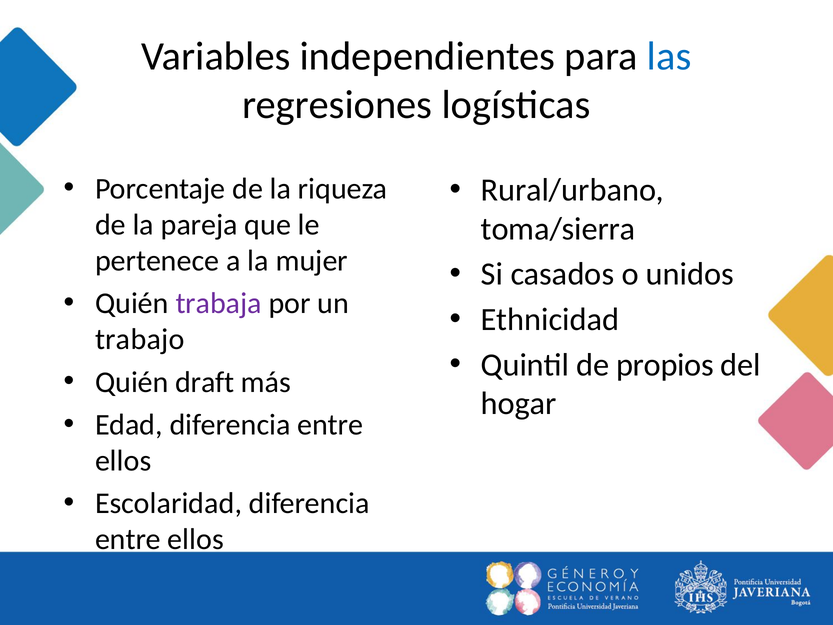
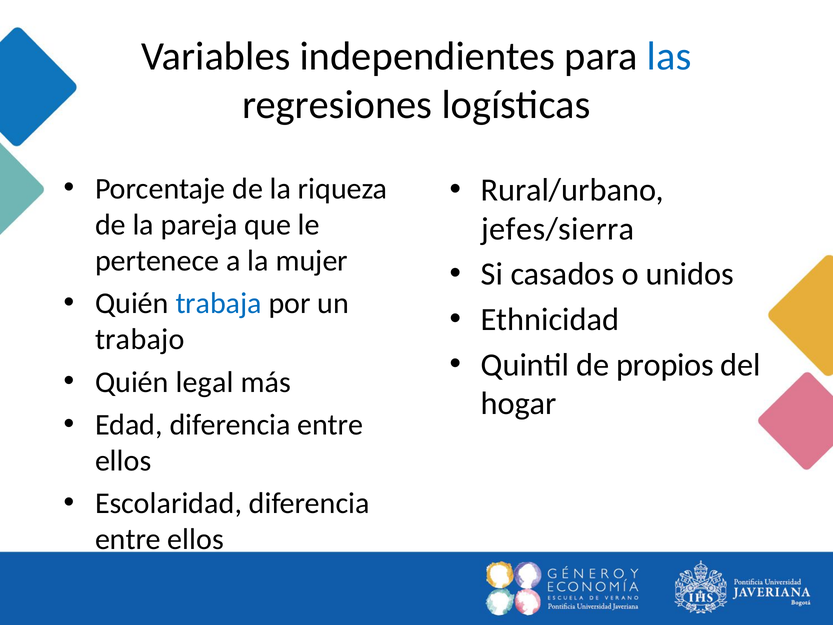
toma/sierra: toma/sierra -> jefes/sierra
trabaja colour: purple -> blue
draft: draft -> legal
